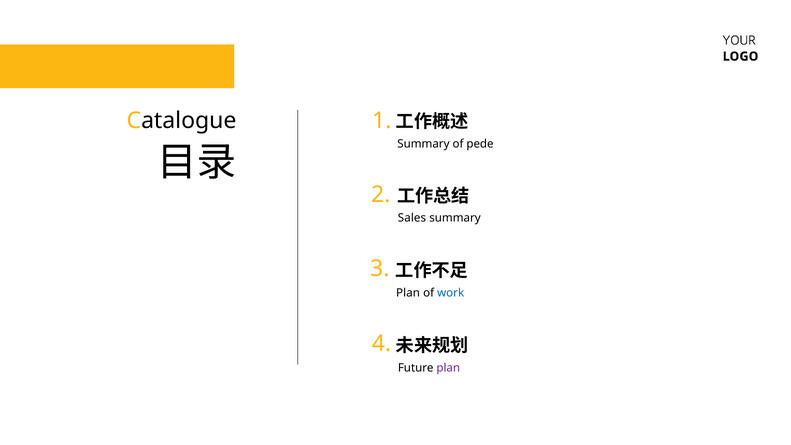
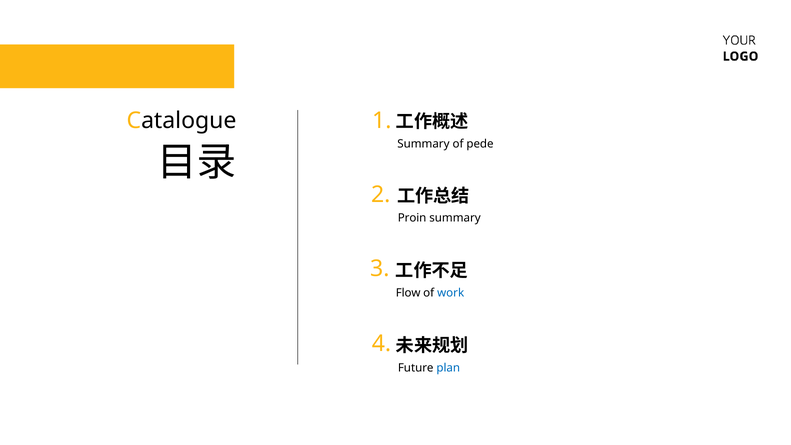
Sales: Sales -> Proin
Plan at (408, 293): Plan -> Flow
plan at (448, 368) colour: purple -> blue
